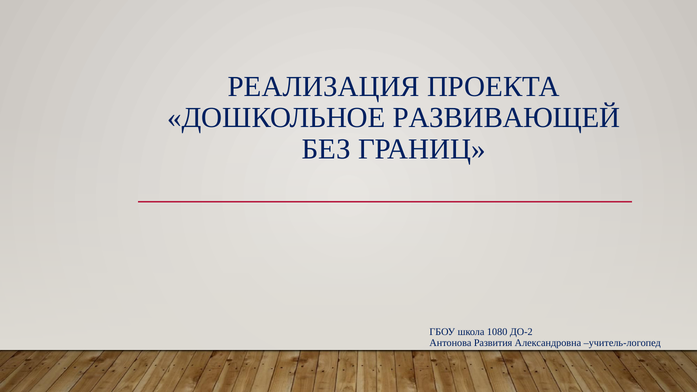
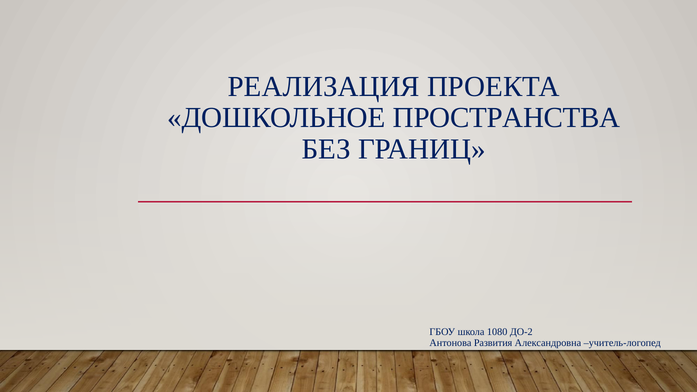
РАЗВИВАЮЩЕЙ: РАЗВИВАЮЩЕЙ -> ПРОСТРАНСТВА
